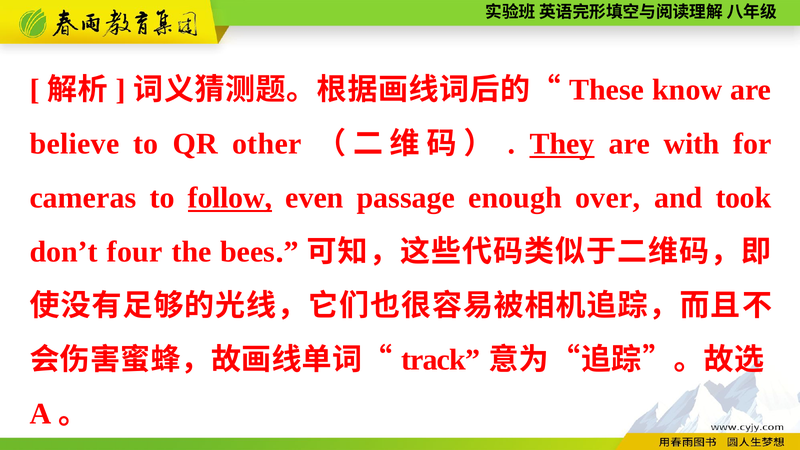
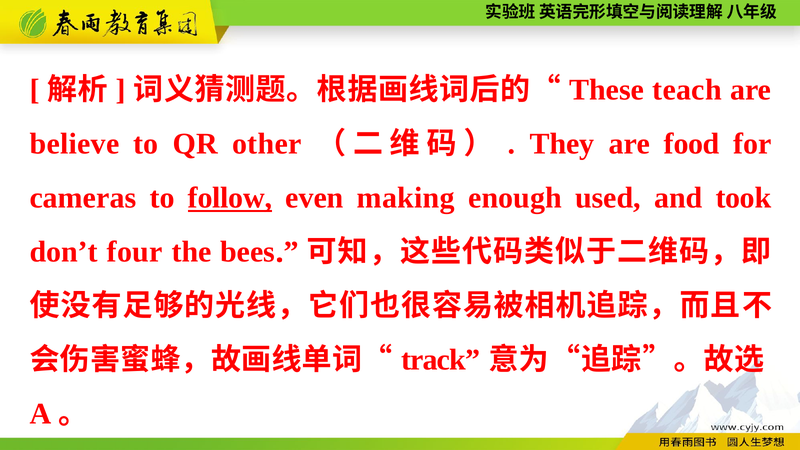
know: know -> teach
They underline: present -> none
with: with -> food
passage: passage -> making
over: over -> used
